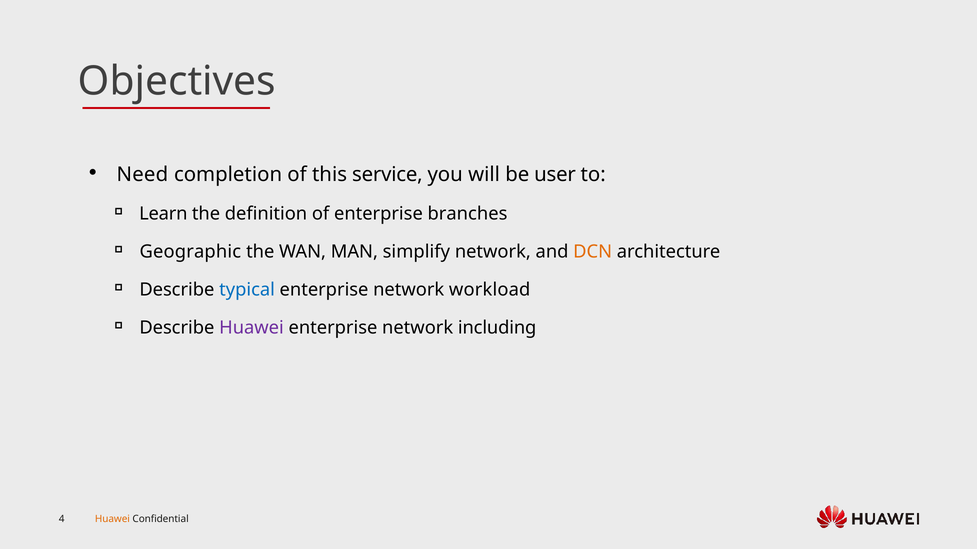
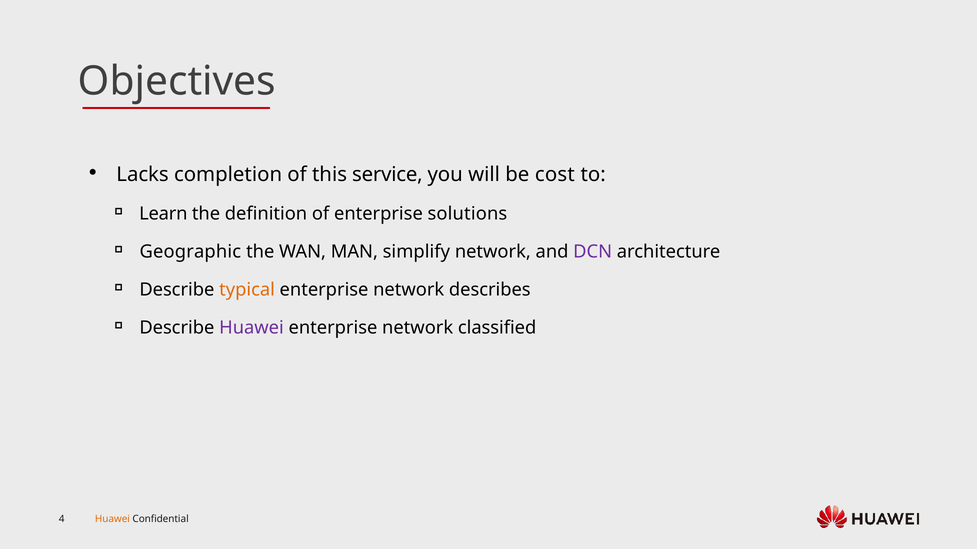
Need: Need -> Lacks
user: user -> cost
branches: branches -> solutions
DCN colour: orange -> purple
typical colour: blue -> orange
workload: workload -> describes
including: including -> classified
